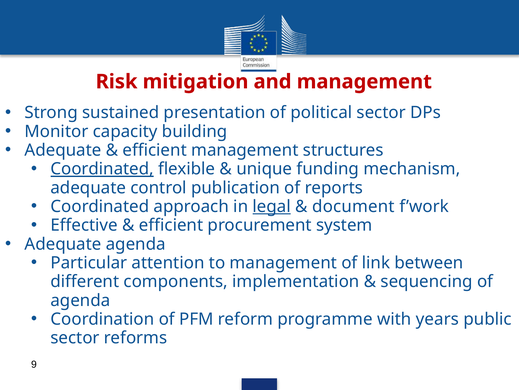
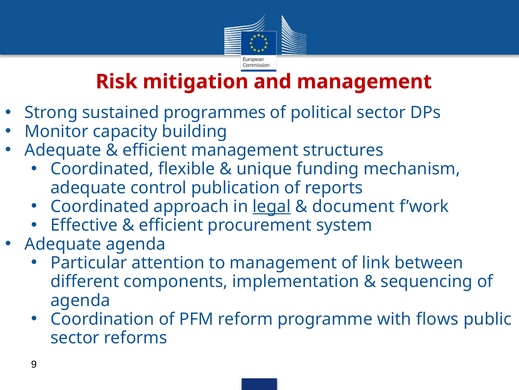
presentation: presentation -> programmes
Coordinated at (102, 169) underline: present -> none
years: years -> flows
